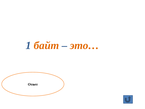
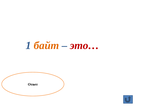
это… colour: orange -> red
